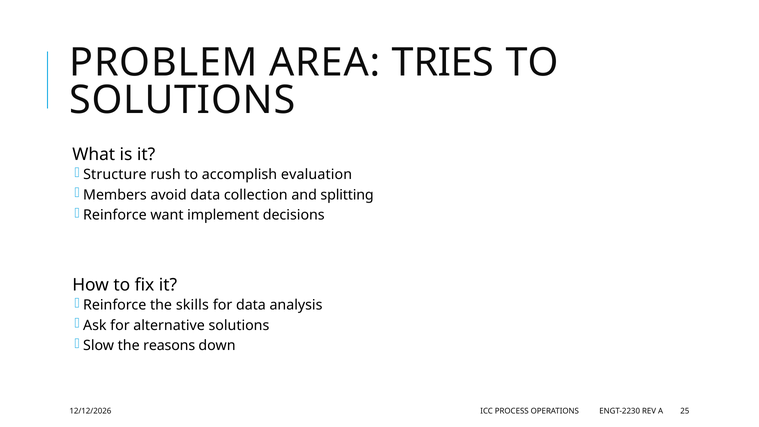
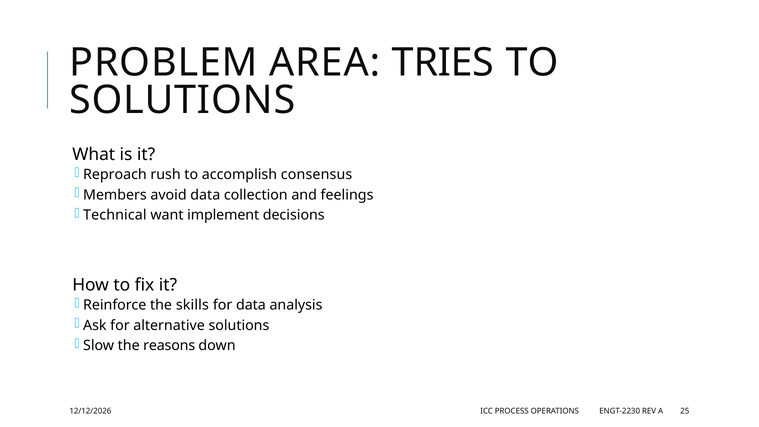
Structure: Structure -> Reproach
evaluation: evaluation -> consensus
splitting: splitting -> feelings
Reinforce at (115, 215): Reinforce -> Technical
